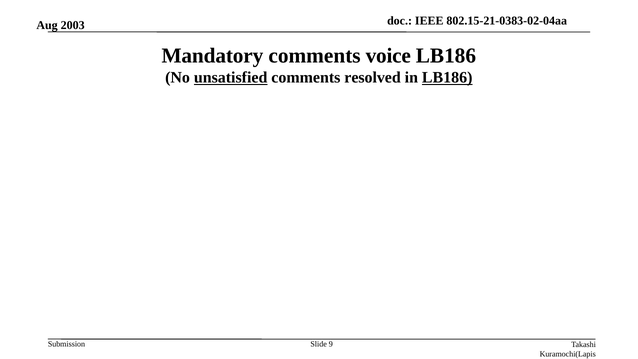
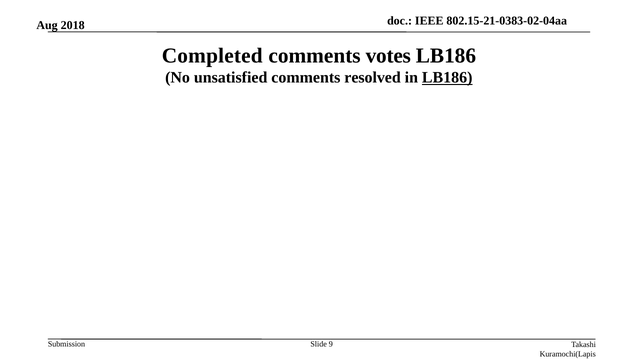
2003: 2003 -> 2018
Mandatory: Mandatory -> Completed
voice: voice -> votes
unsatisfied underline: present -> none
